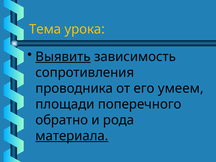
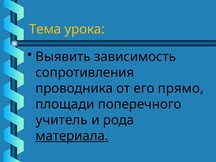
Выявить underline: present -> none
умеем: умеем -> прямо
обратно: обратно -> учитель
